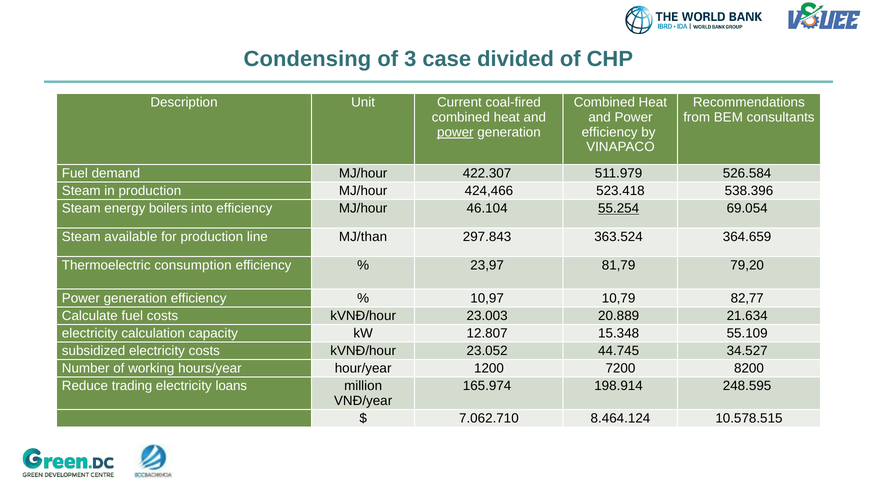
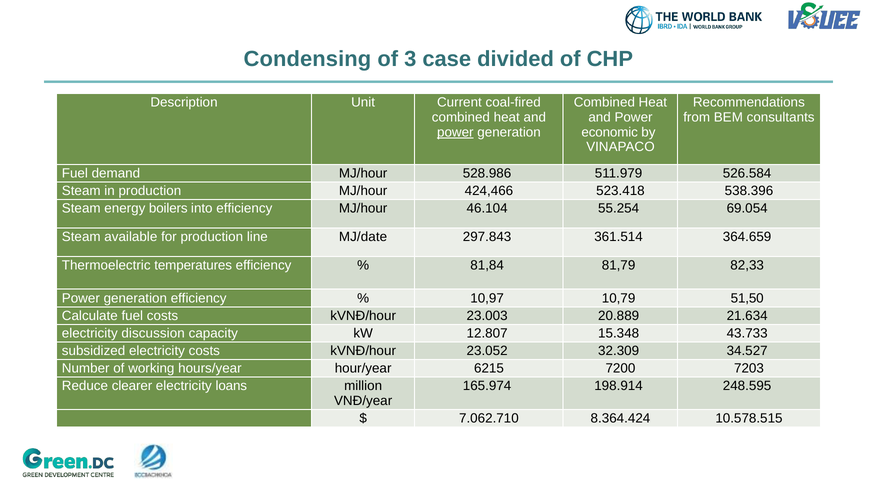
efficiency at (610, 132): efficiency -> economic
422.307: 422.307 -> 528.986
55.254 underline: present -> none
MJ/than: MJ/than -> MJ/date
363.524: 363.524 -> 361.514
consumption: consumption -> temperatures
23,97: 23,97 -> 81,84
79,20: 79,20 -> 82,33
82,77: 82,77 -> 51,50
calculation: calculation -> discussion
55.109: 55.109 -> 43.733
44.745: 44.745 -> 32.309
1200: 1200 -> 6215
8200: 8200 -> 7203
trading: trading -> clearer
8.464.124: 8.464.124 -> 8.364.424
